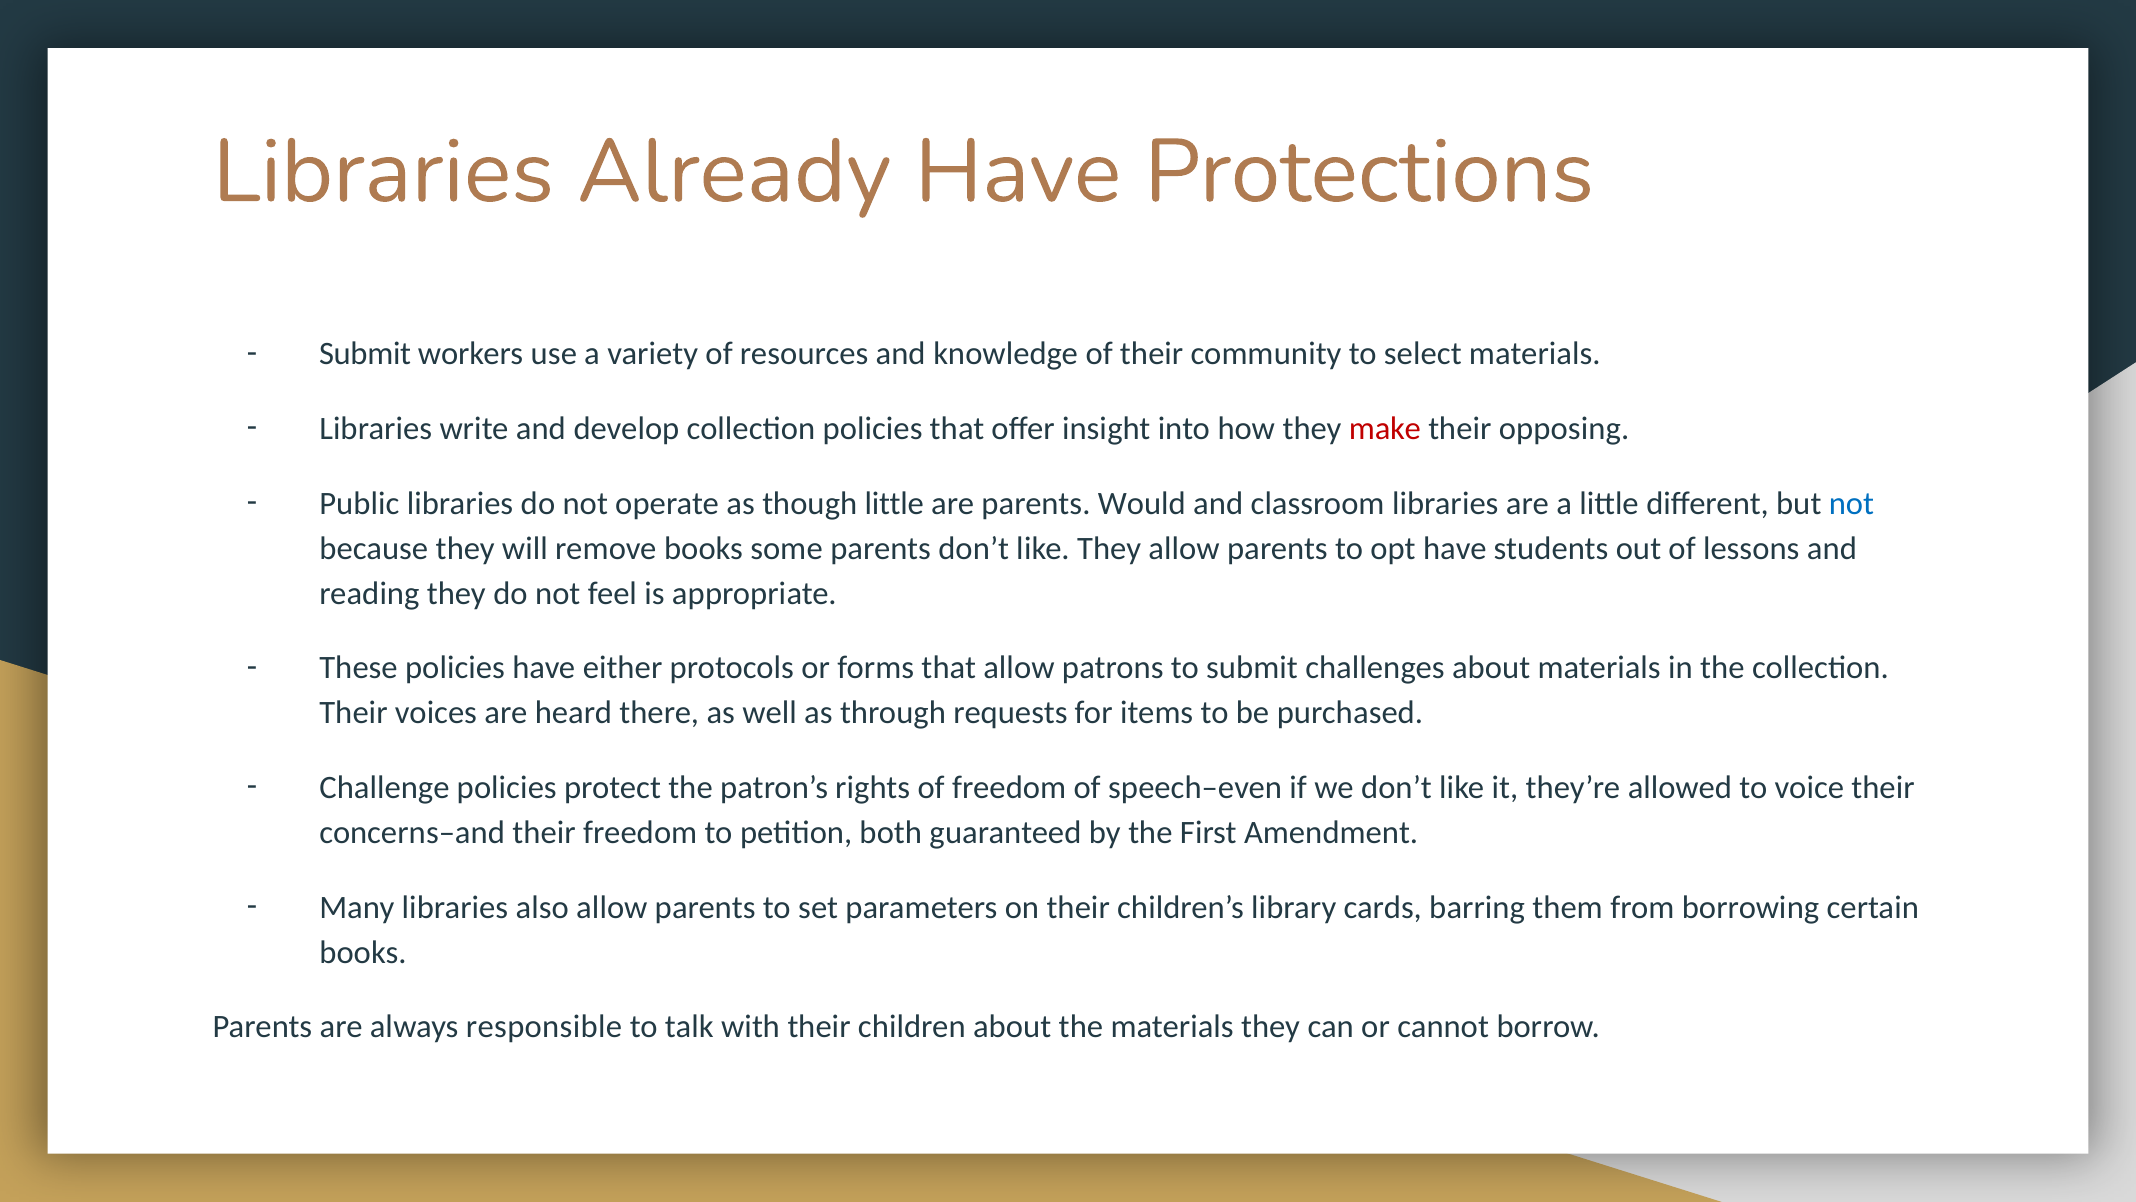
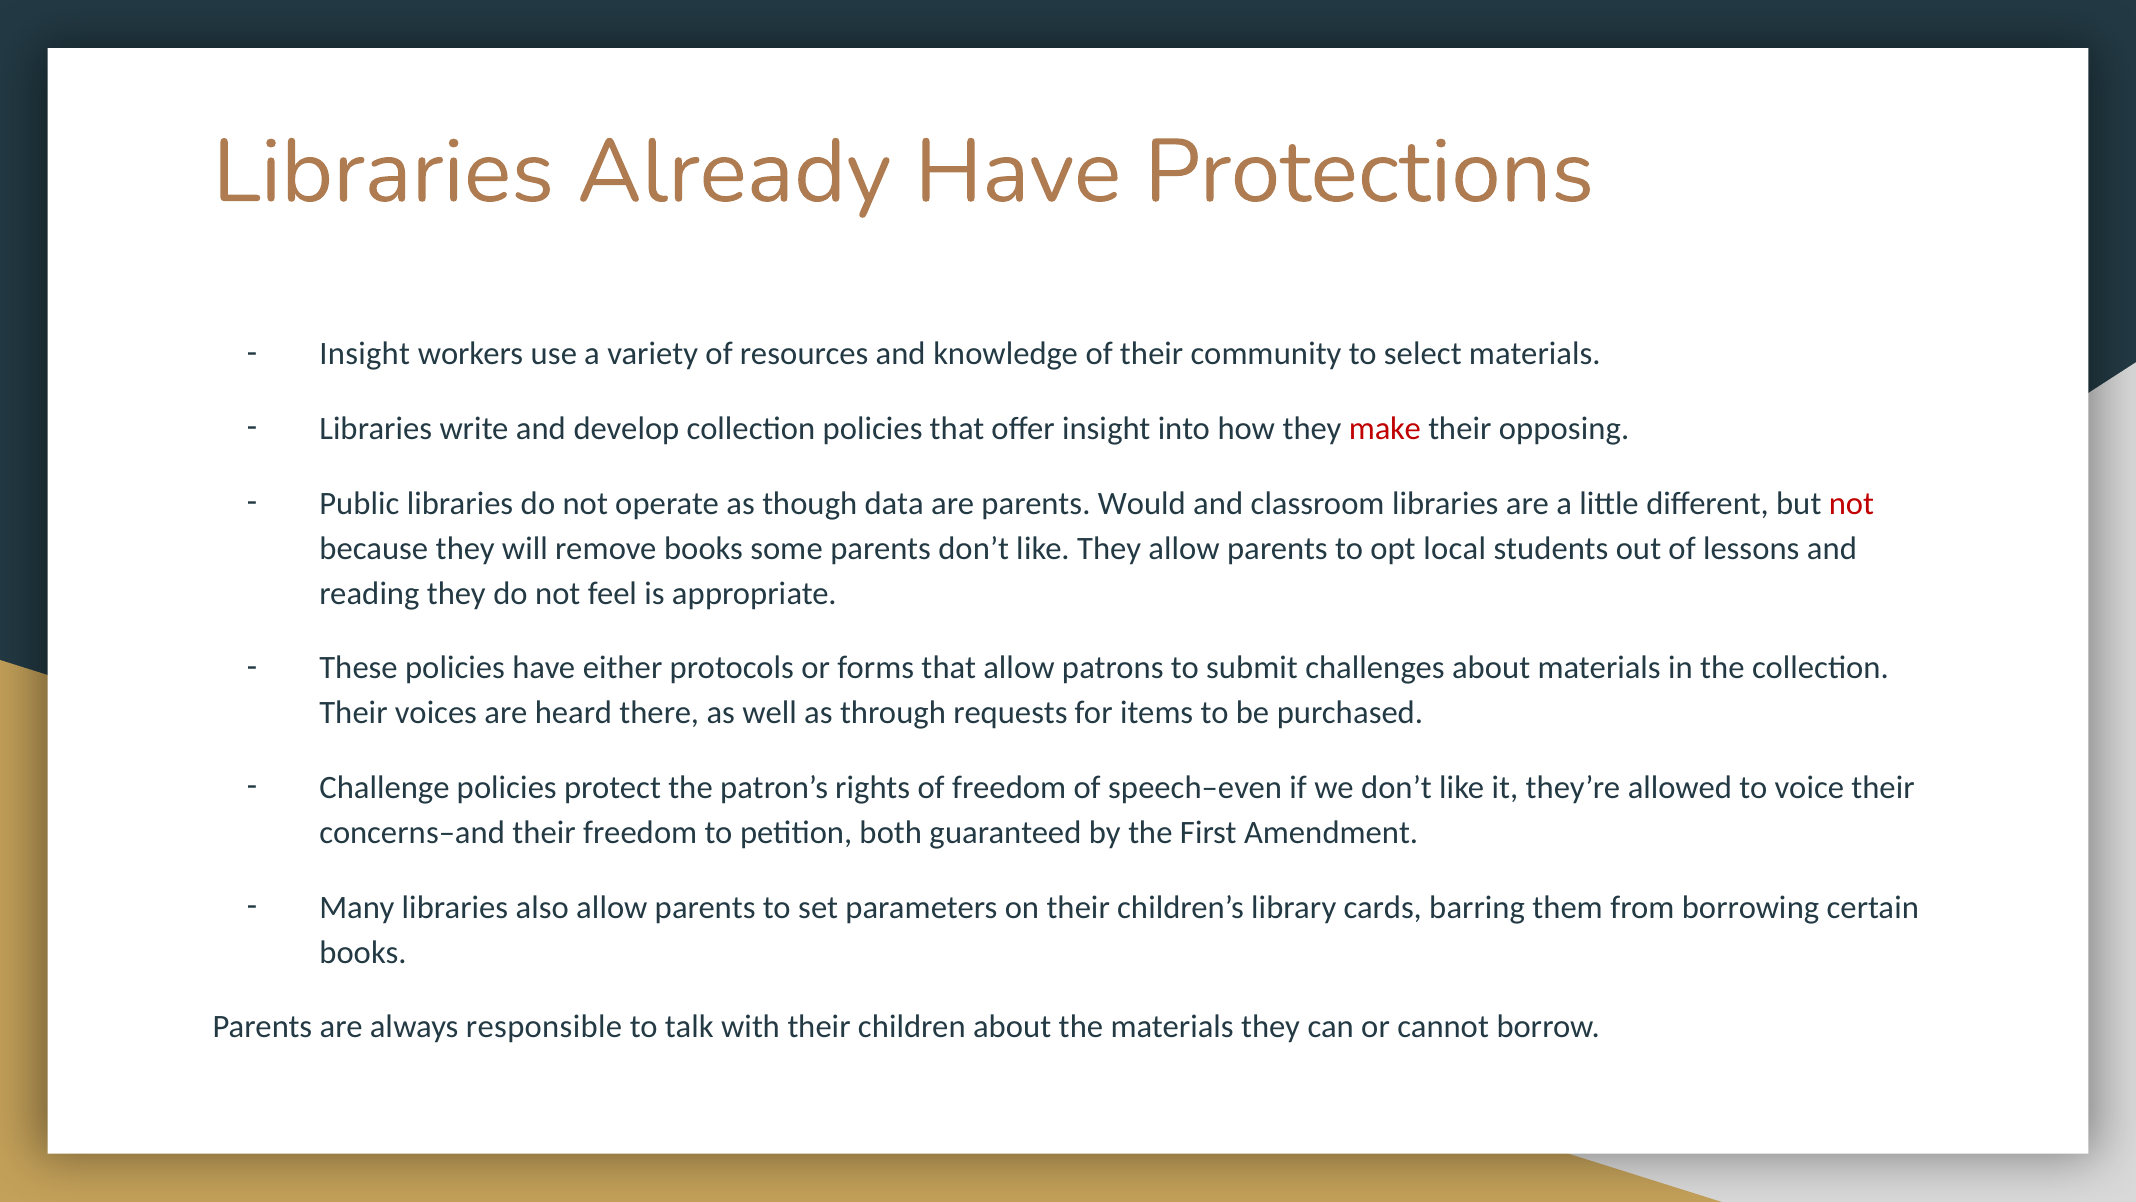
Submit at (365, 354): Submit -> Insight
though little: little -> data
not at (1851, 503) colour: blue -> red
opt have: have -> local
